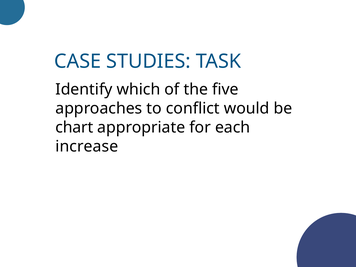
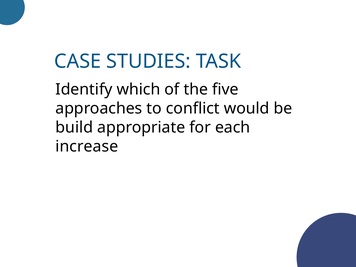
chart: chart -> build
